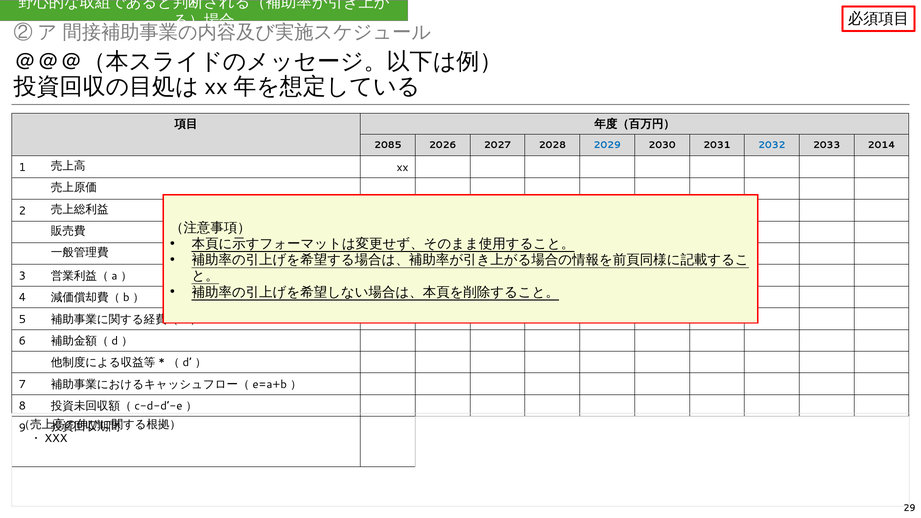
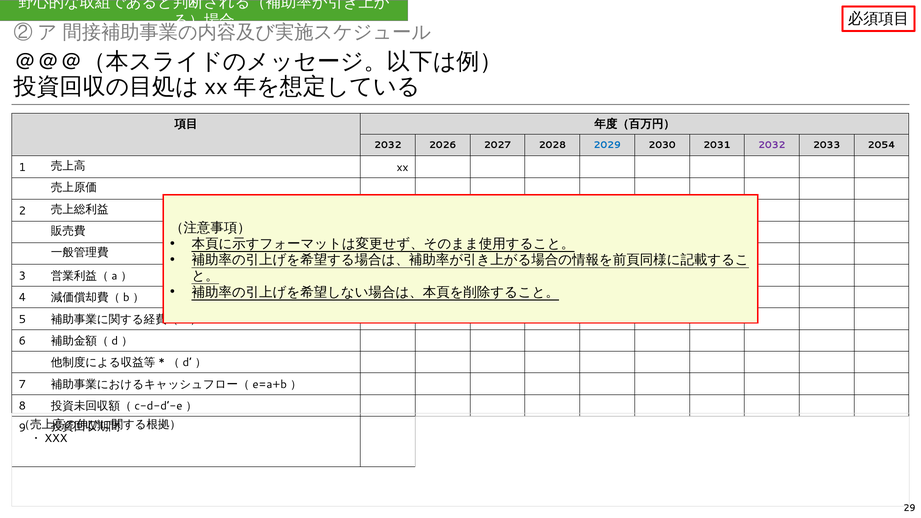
2085 at (388, 145): 2085 -> 2032
2032 at (772, 145) colour: blue -> purple
2014: 2014 -> 2054
